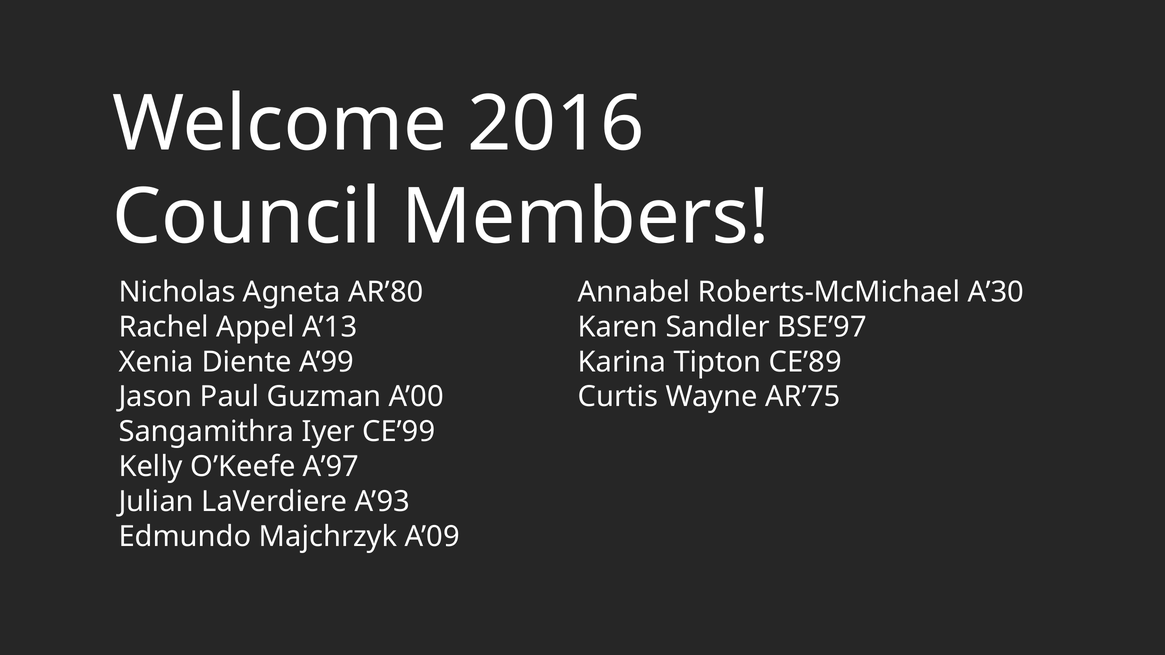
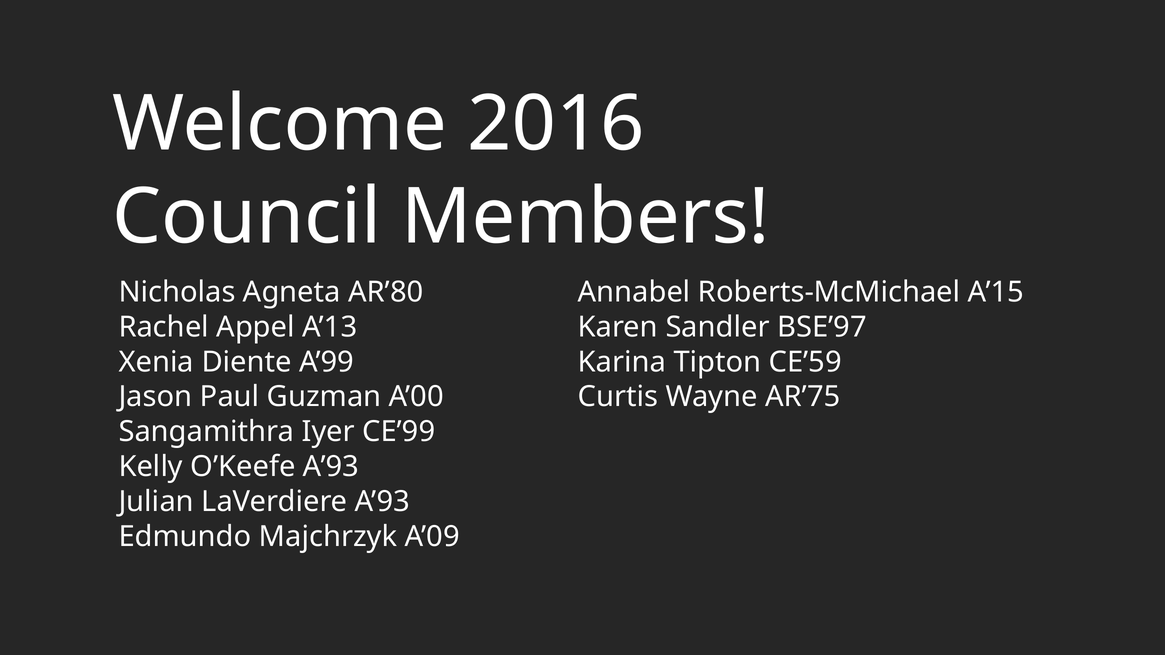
A’30: A’30 -> A’15
CE’89: CE’89 -> CE’59
O’Keefe A’97: A’97 -> A’93
